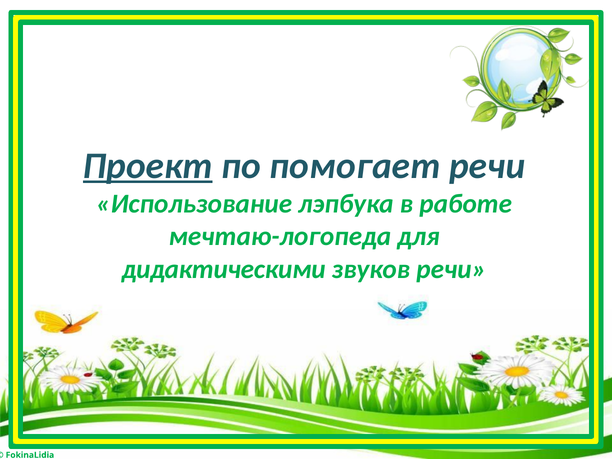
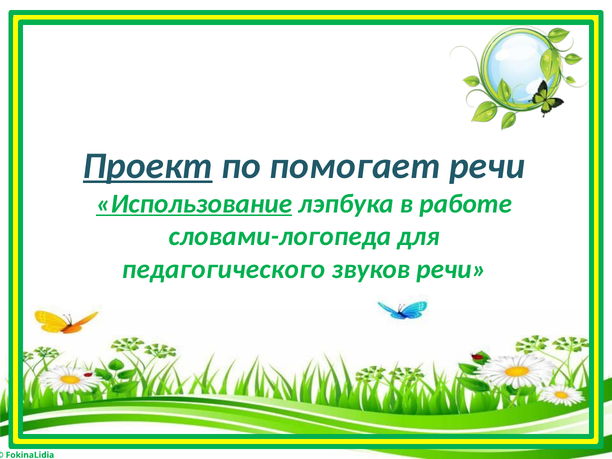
Использование underline: none -> present
мечтаю-логопеда: мечтаю-логопеда -> словами-логопеда
дидактическими: дидактическими -> педагогического
